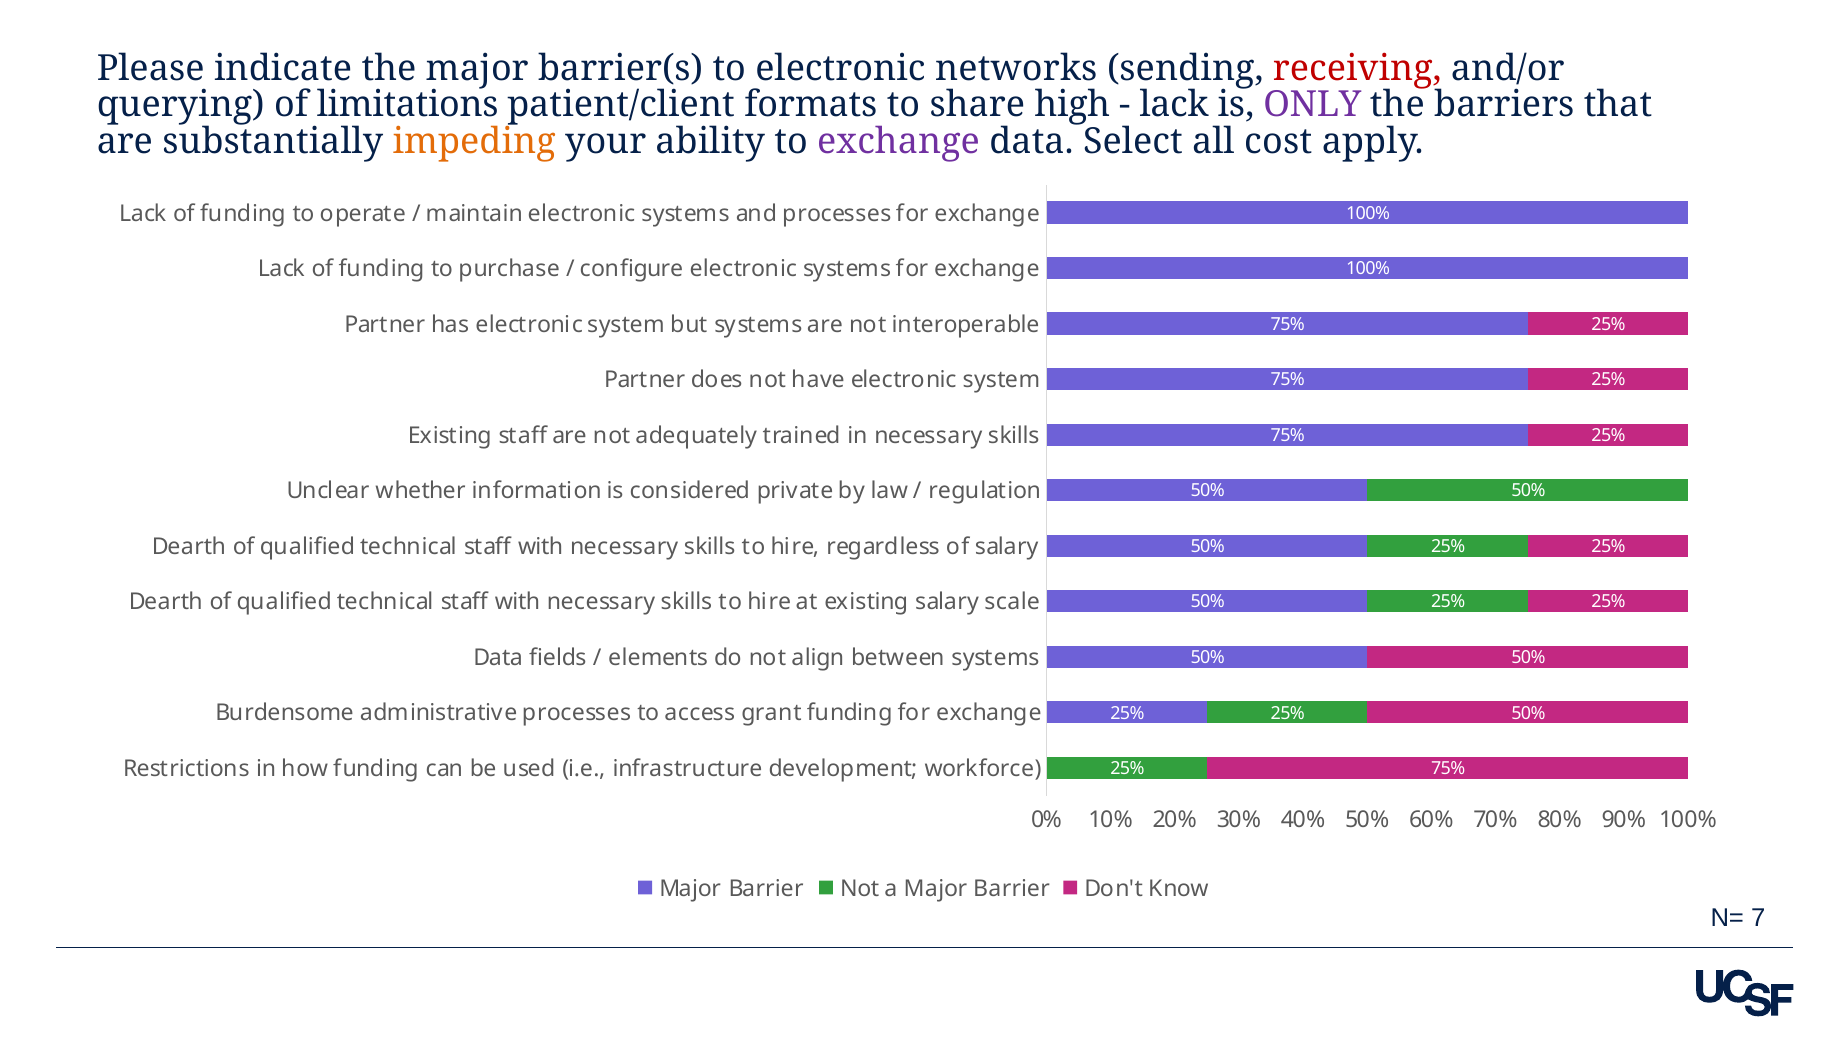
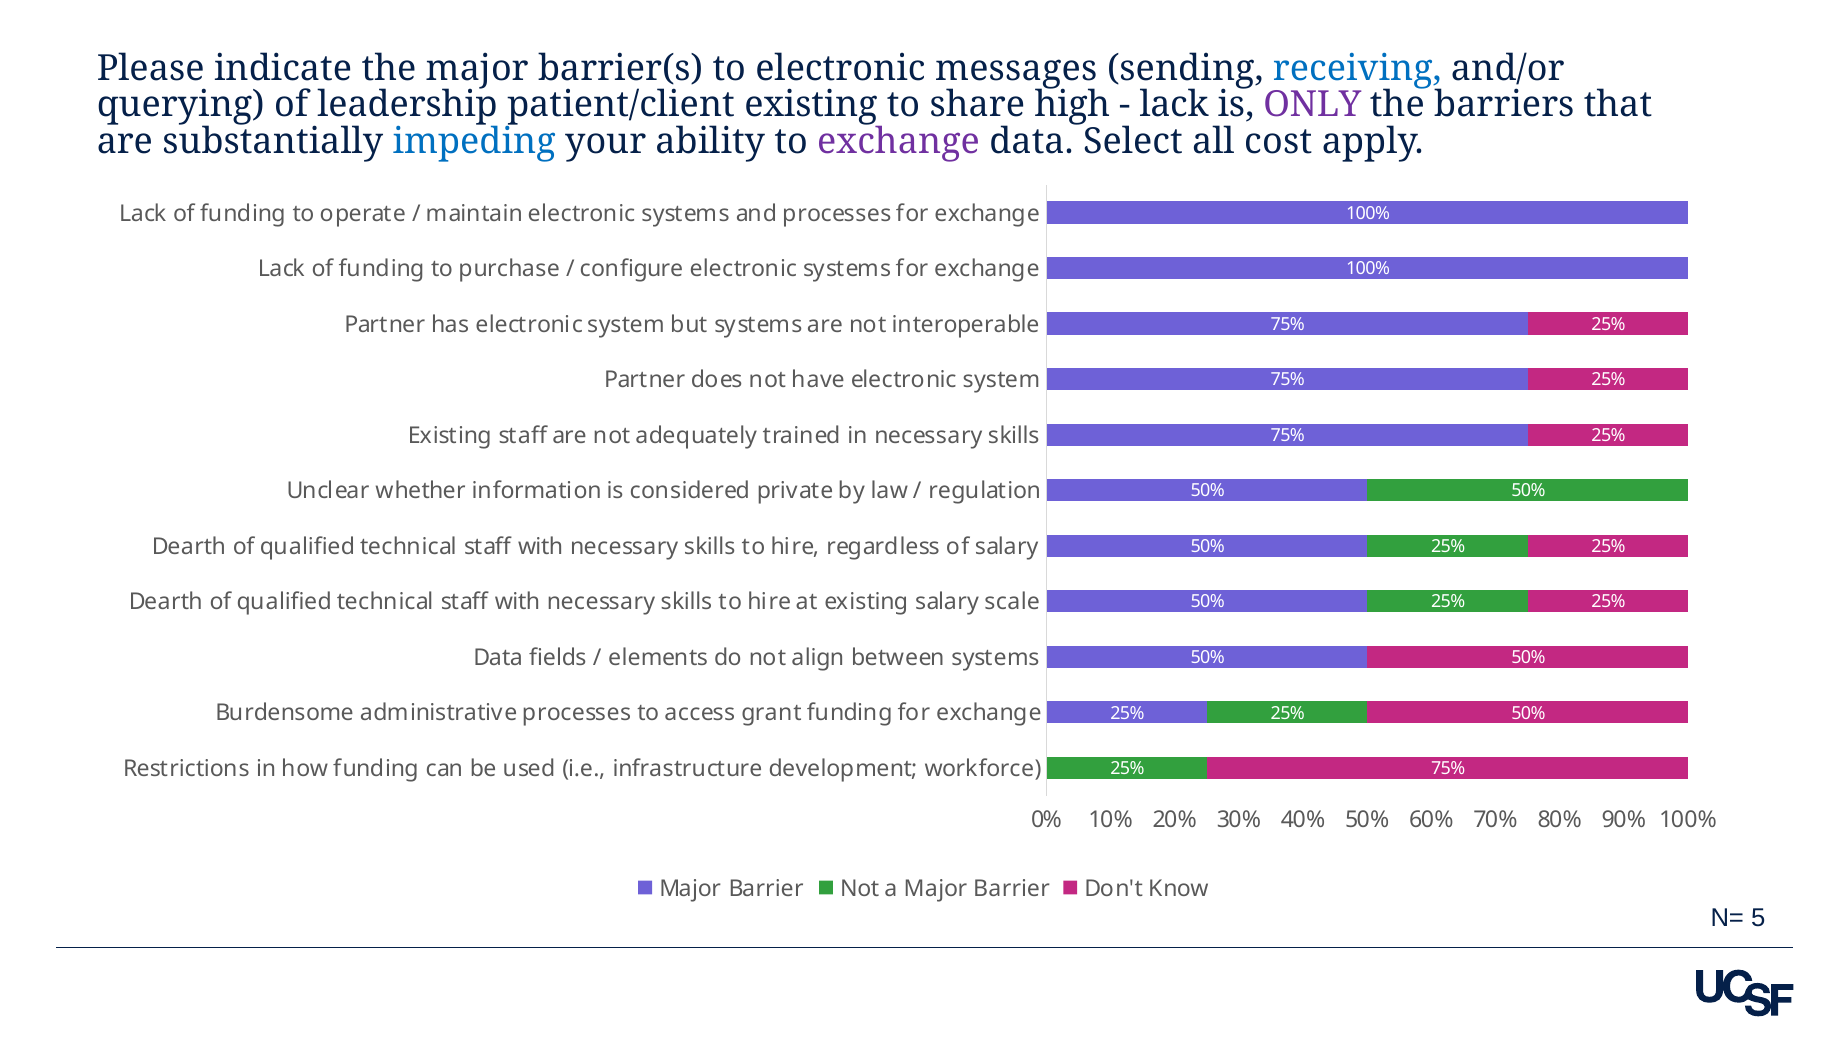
networks: networks -> messages
receiving colour: red -> blue
limitations: limitations -> leadership
patient/client formats: formats -> existing
impeding colour: orange -> blue
7: 7 -> 5
